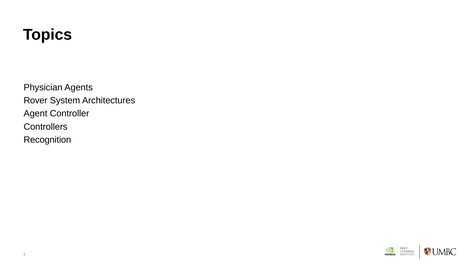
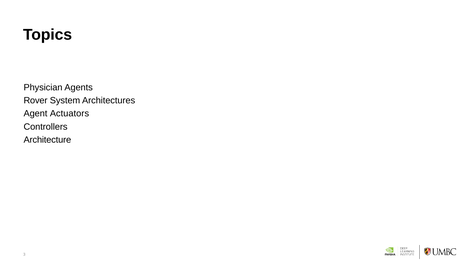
Controller: Controller -> Actuators
Recognition: Recognition -> Architecture
